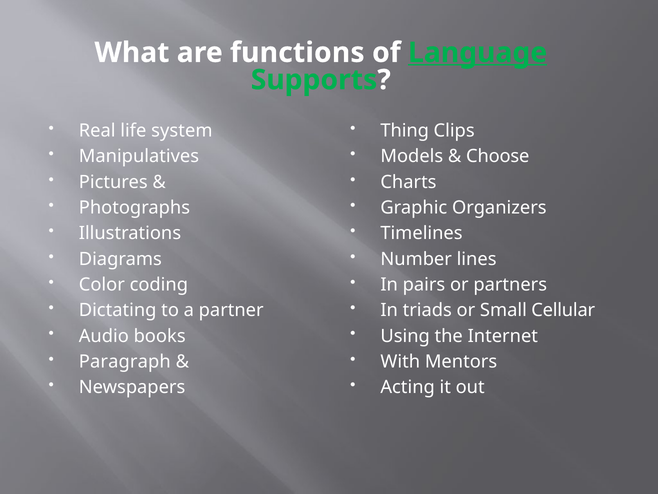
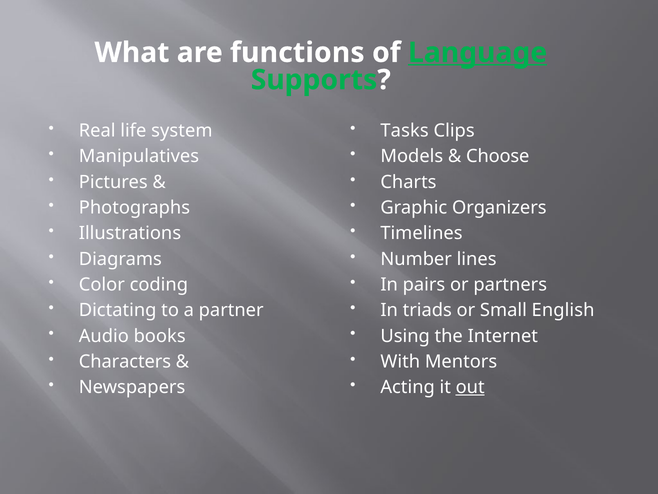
Thing: Thing -> Tasks
Cellular: Cellular -> English
Paragraph: Paragraph -> Characters
out underline: none -> present
